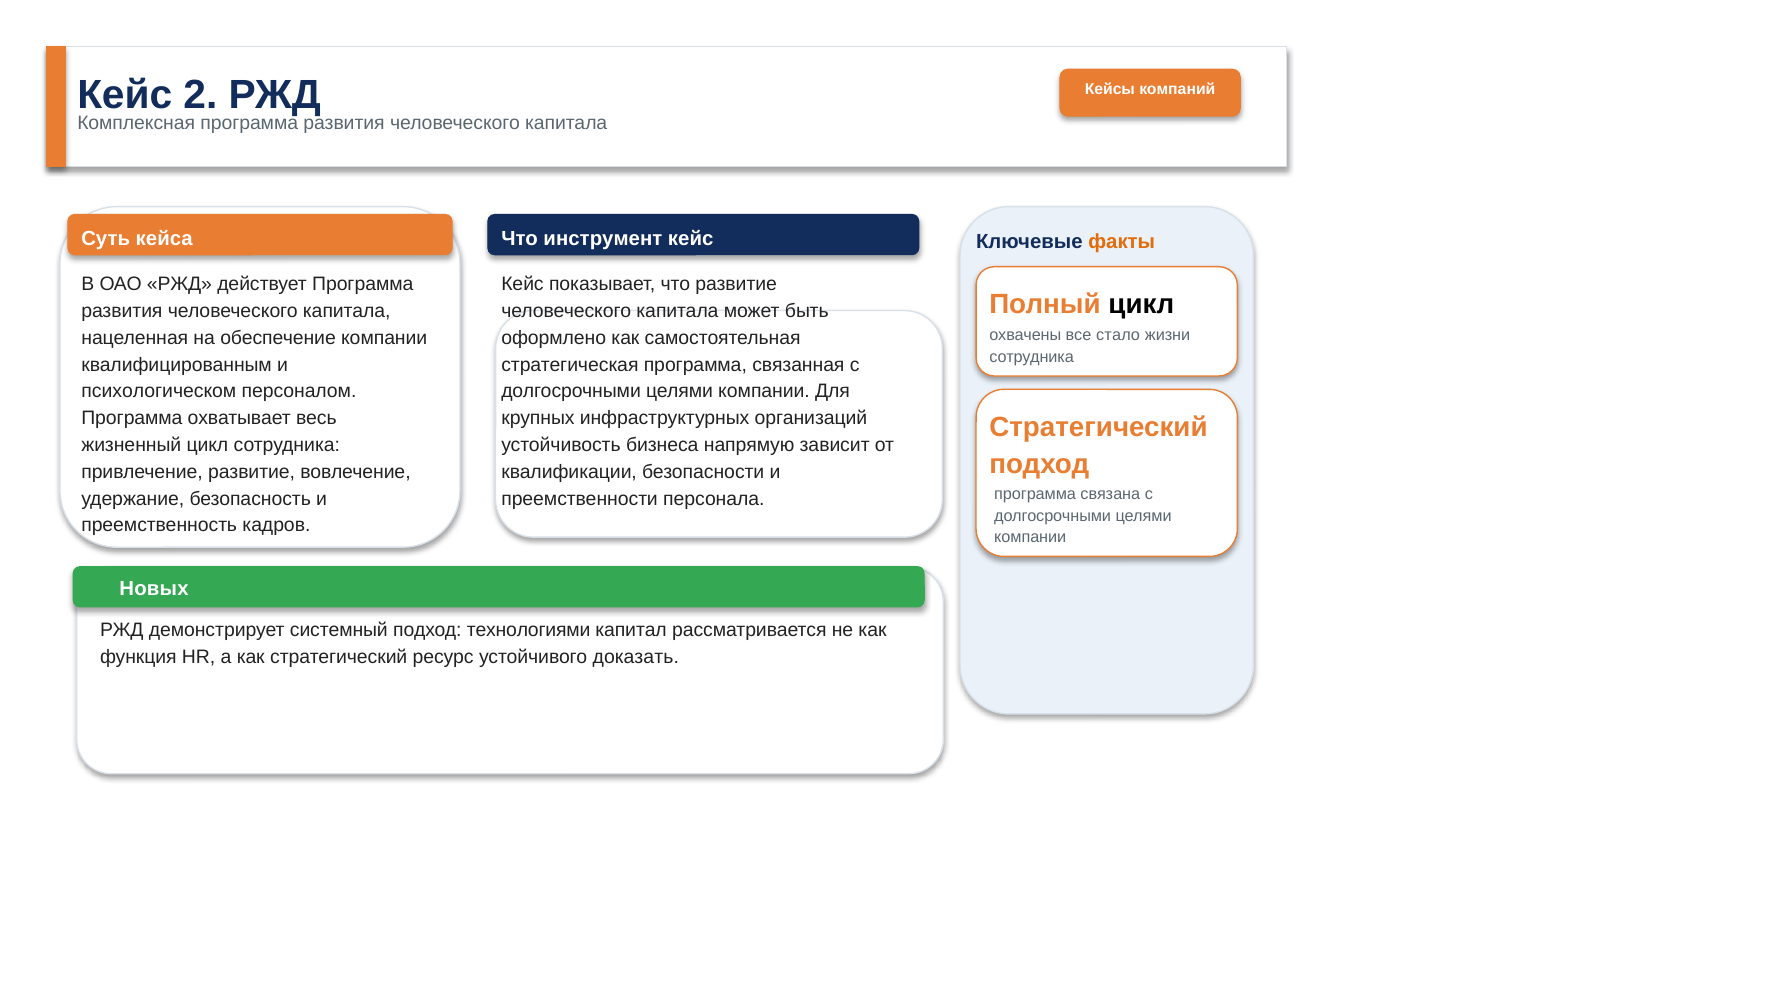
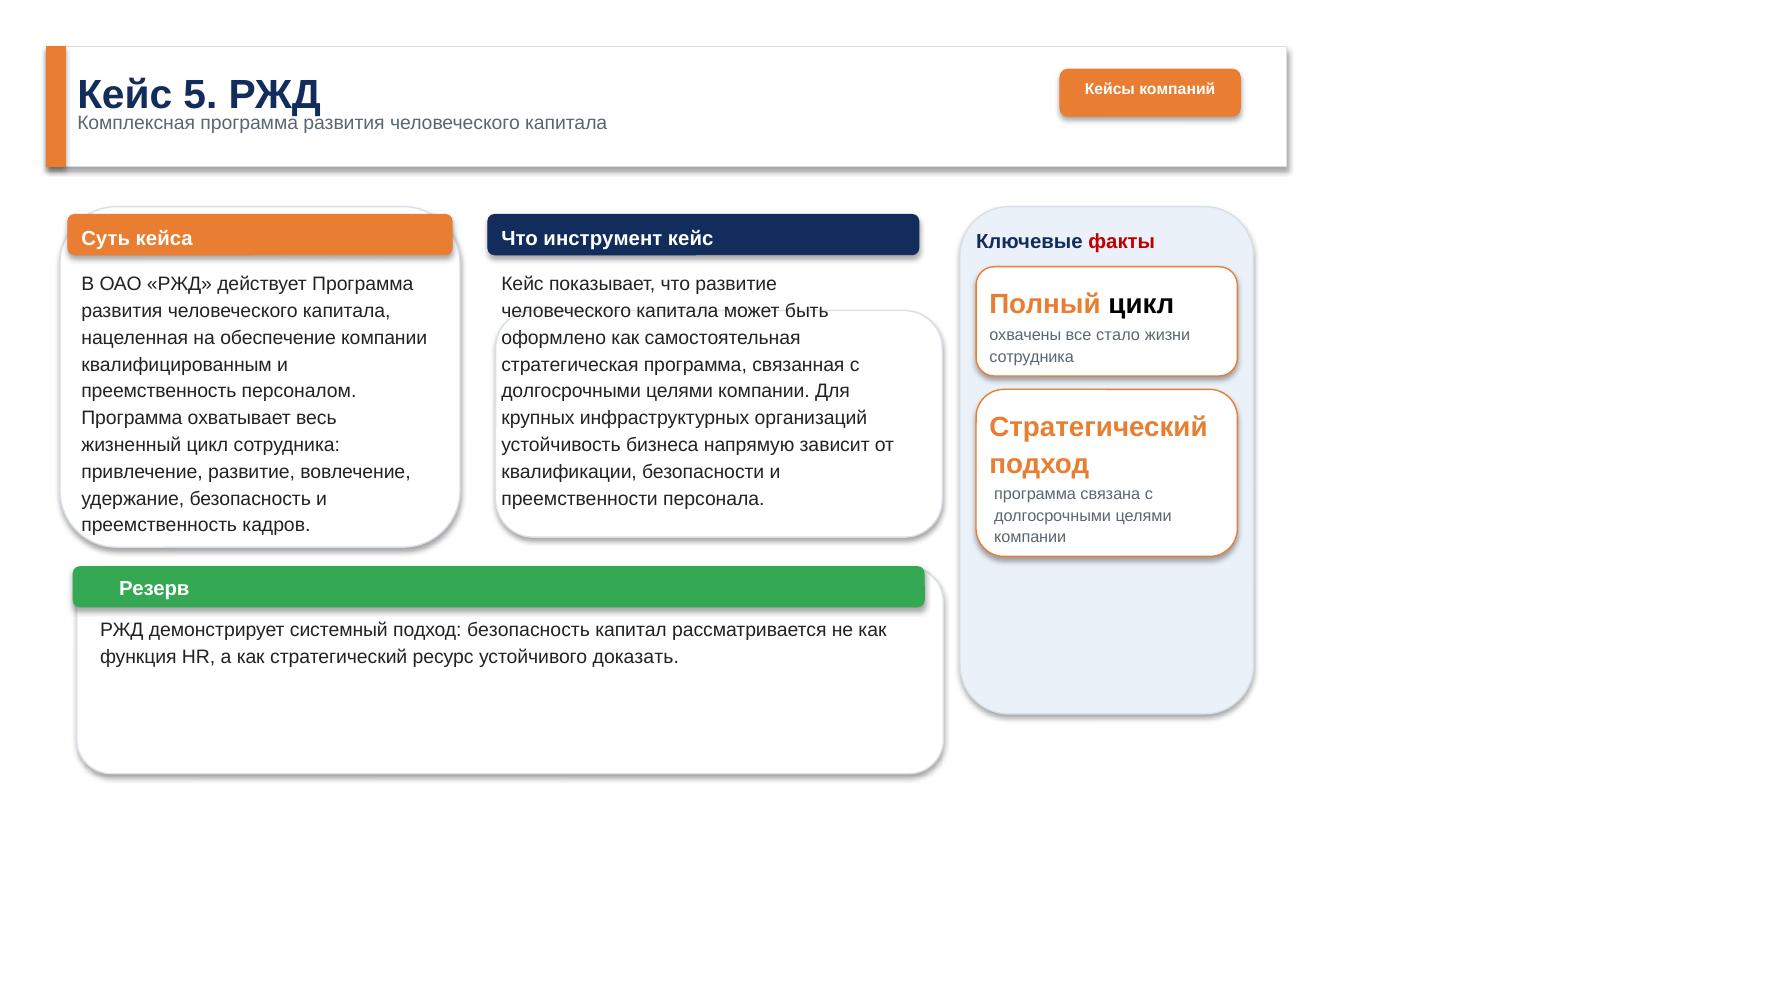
2: 2 -> 5
факты colour: orange -> red
психологическом at (159, 392): психологическом -> преемственность
Новых: Новых -> Резерв
подход технологиями: технологиями -> безопасность
